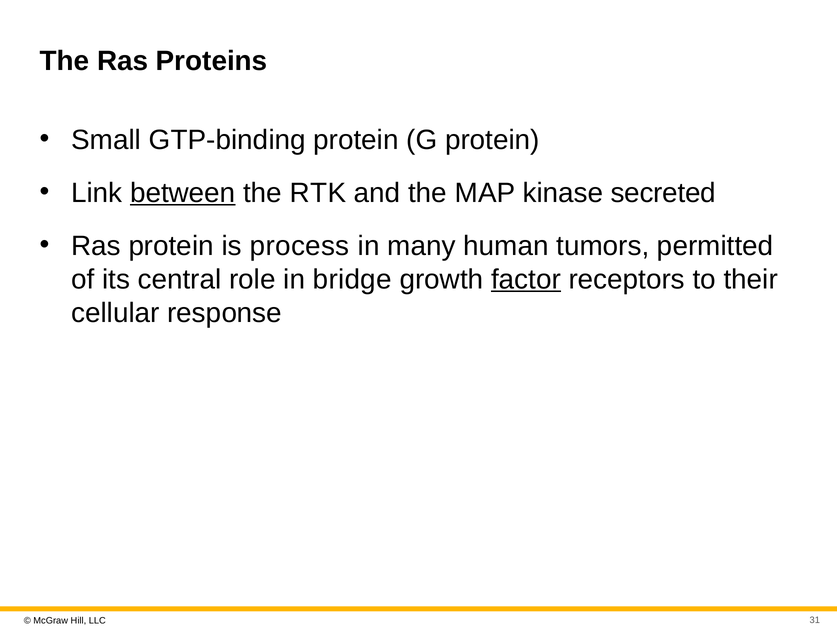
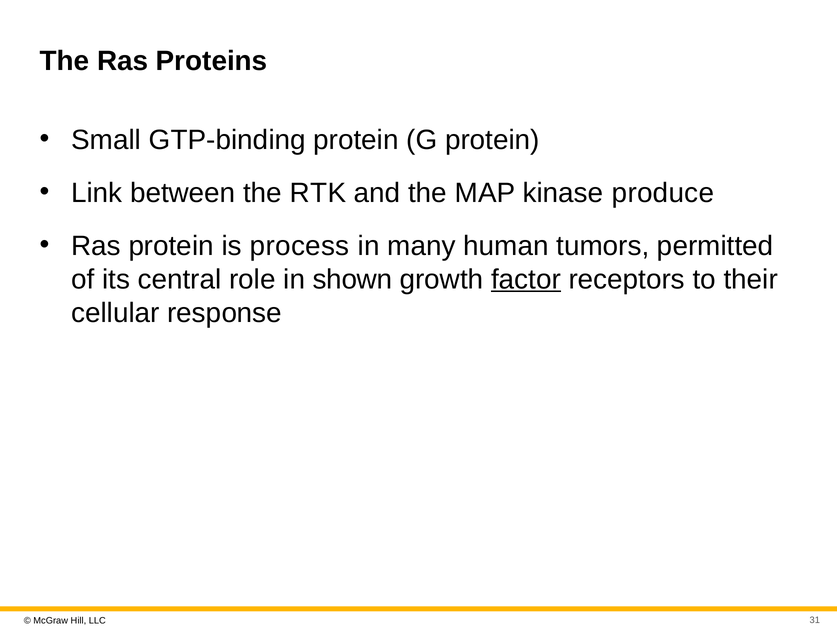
between underline: present -> none
secreted: secreted -> produce
bridge: bridge -> shown
